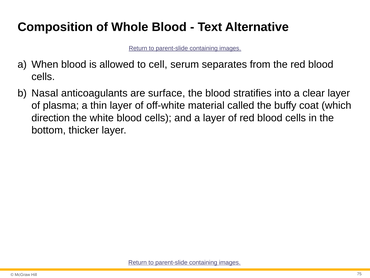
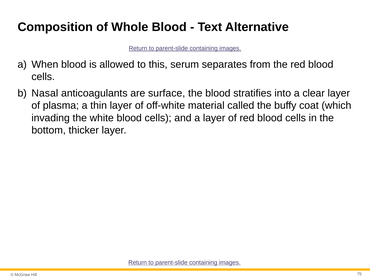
cell: cell -> this
direction: direction -> invading
